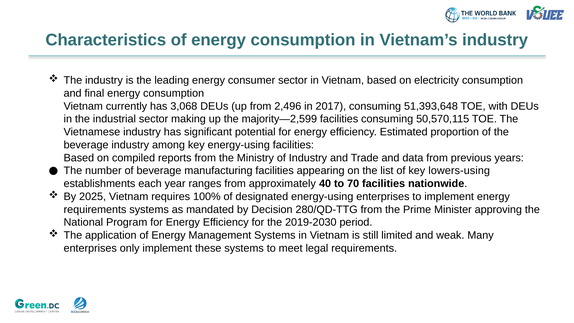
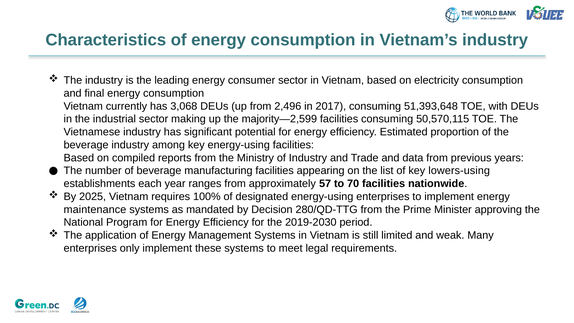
40: 40 -> 57
requirements at (95, 209): requirements -> maintenance
